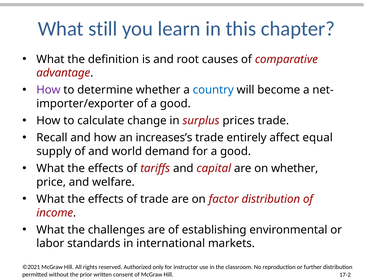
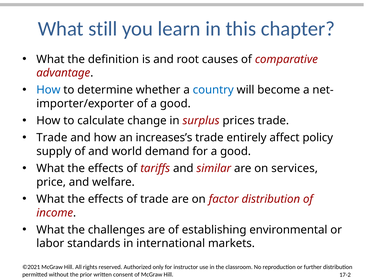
How at (48, 90) colour: purple -> blue
Recall at (52, 138): Recall -> Trade
equal: equal -> policy
capital: capital -> similar
on whether: whether -> services
